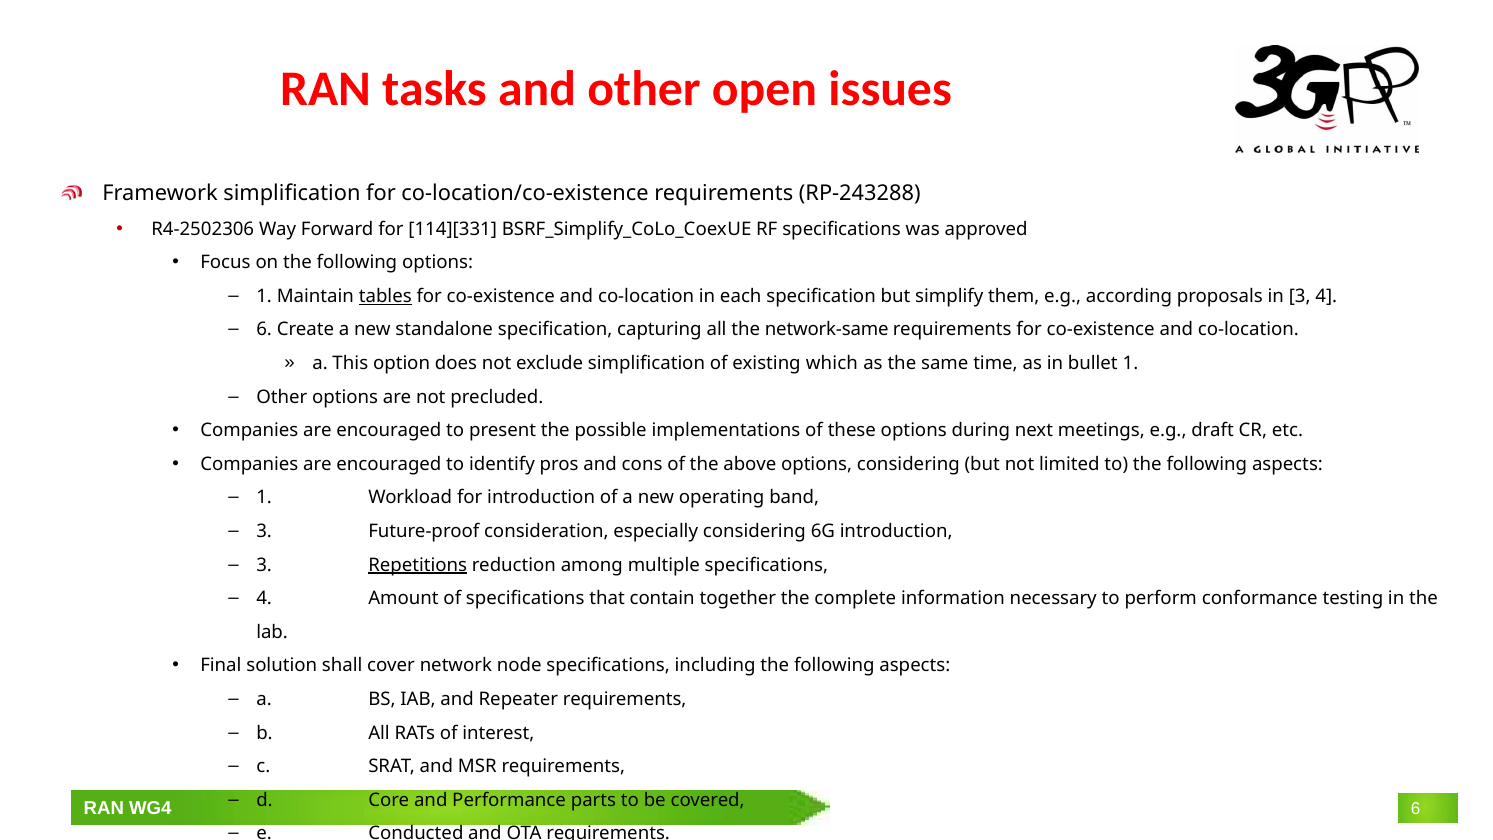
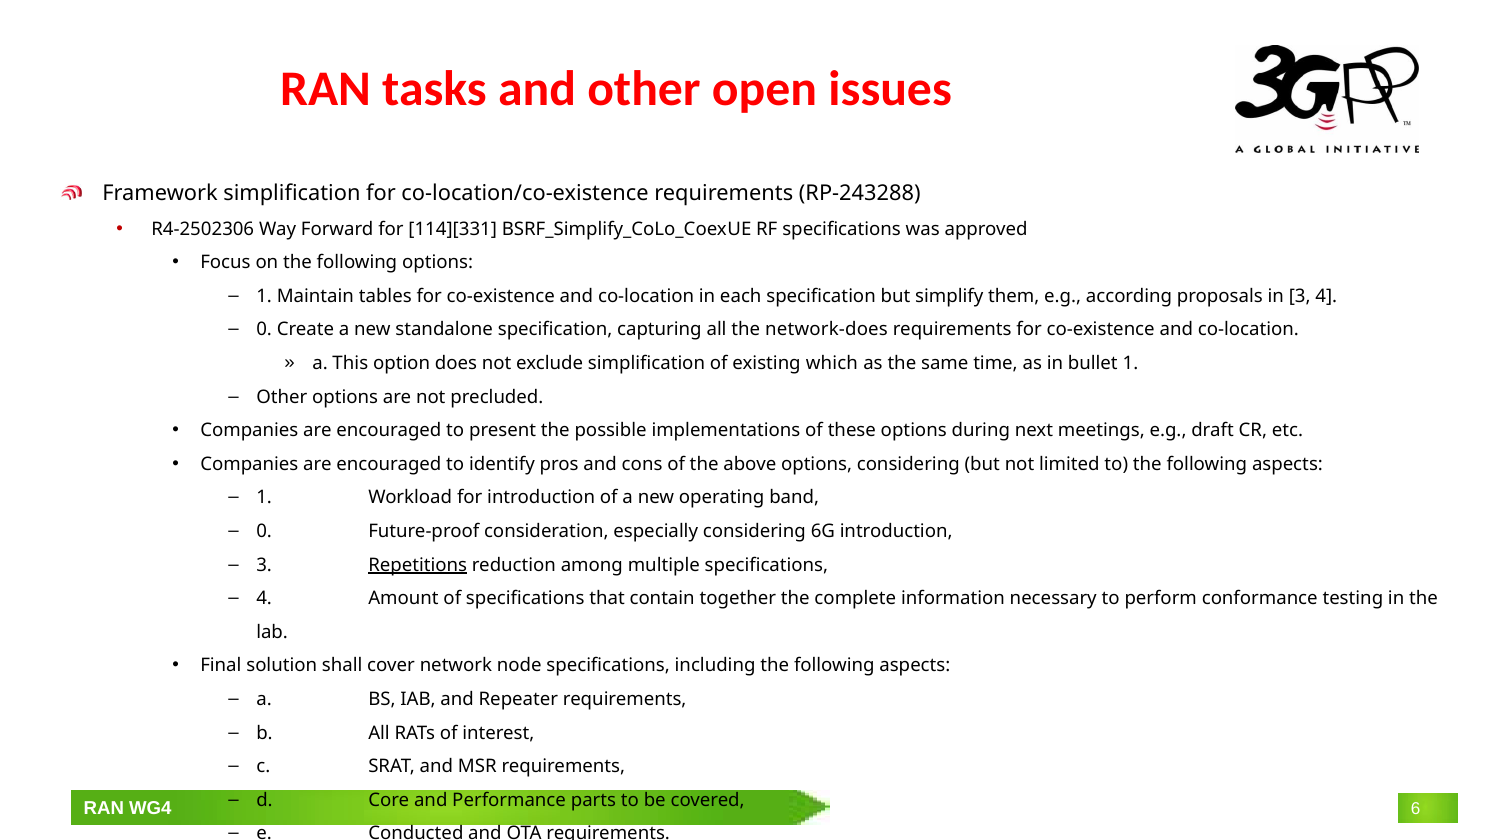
tables underline: present -> none
6 at (264, 330): 6 -> 0
network-same: network-same -> network-does
3 at (264, 531): 3 -> 0
